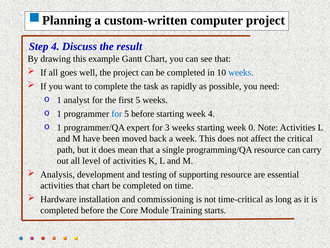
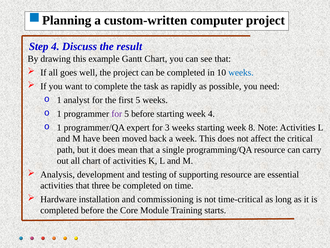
for at (117, 114) colour: blue -> purple
0: 0 -> 8
all level: level -> chart
that chart: chart -> three
